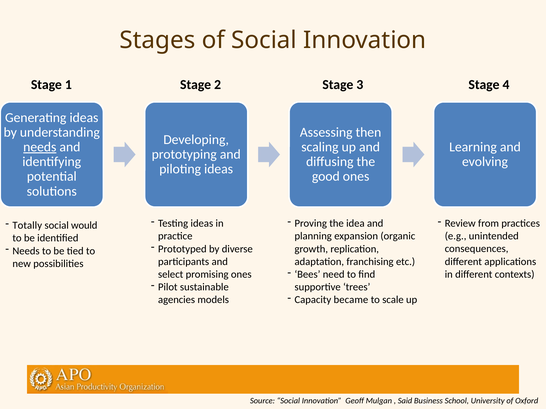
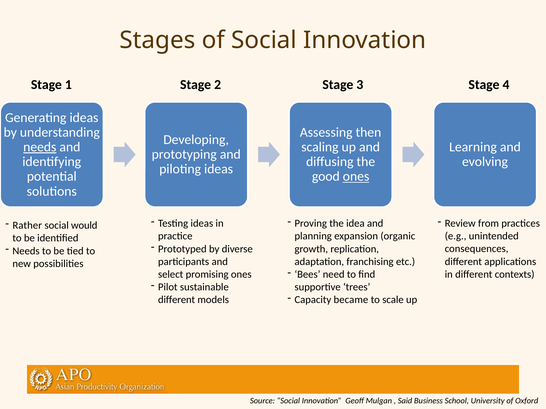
ones at (356, 177) underline: none -> present
Totally: Totally -> Rather
agencies at (177, 300): agencies -> different
